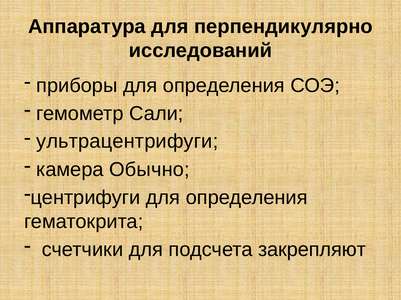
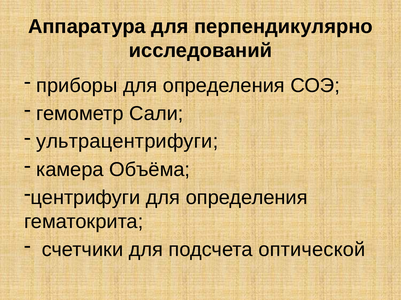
Обычно: Обычно -> Объёма
закрепляют: закрепляют -> оптической
